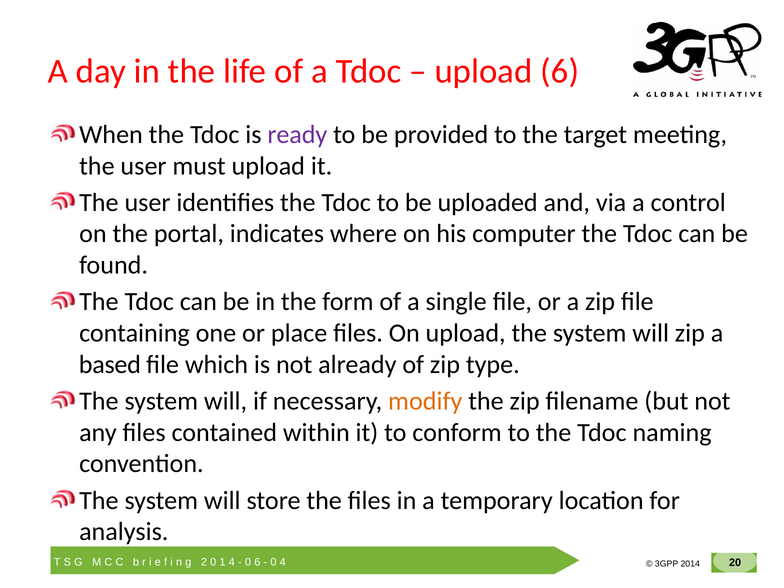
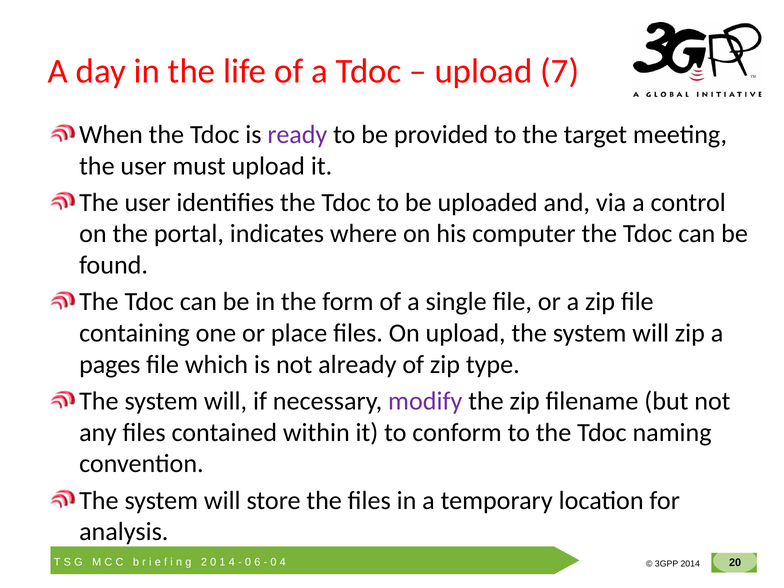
upload 6: 6 -> 7
based: based -> pages
modify colour: orange -> purple
